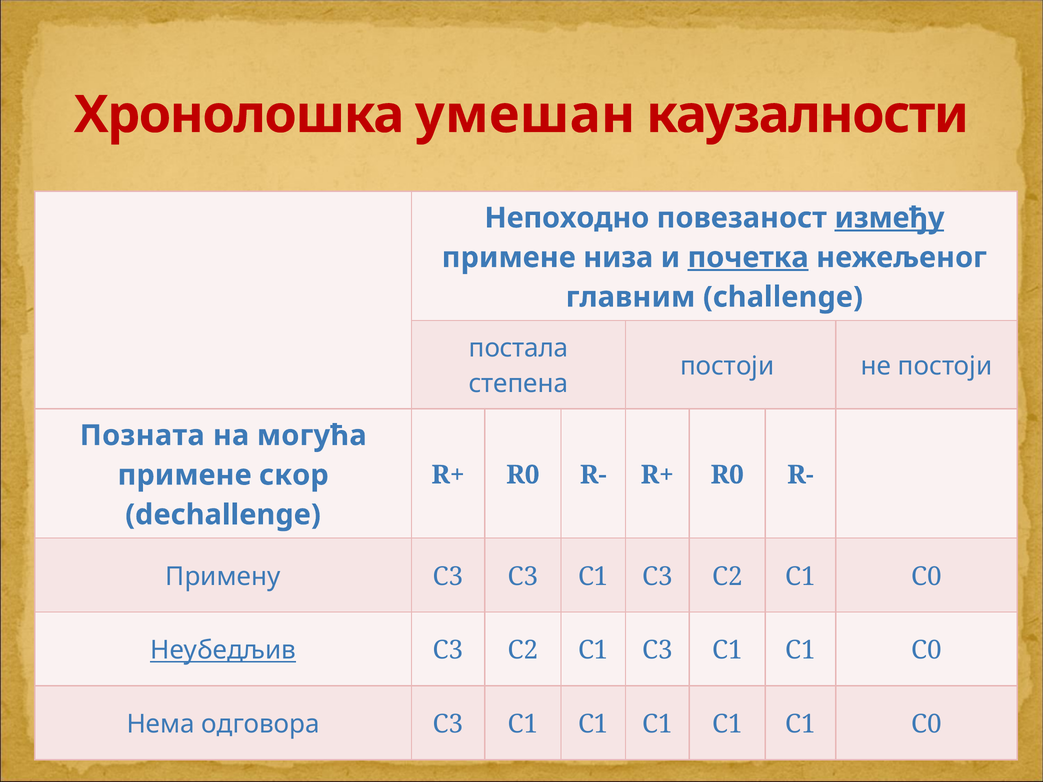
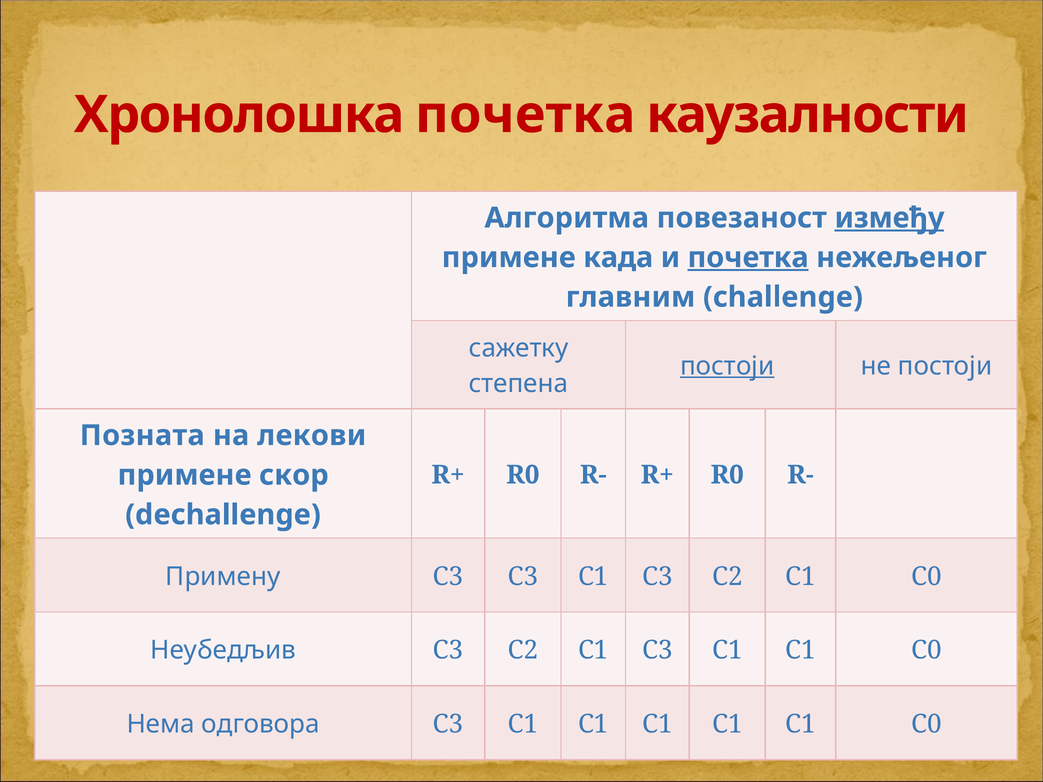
Хронолошка умешан: умешан -> почетка
Непоходно: Непоходно -> Алгоритма
низа: низа -> када
постала: постала -> сажетку
постоји at (727, 366) underline: none -> present
могућа: могућа -> лекови
Неубедљив underline: present -> none
